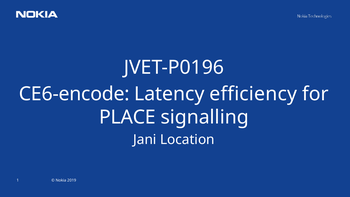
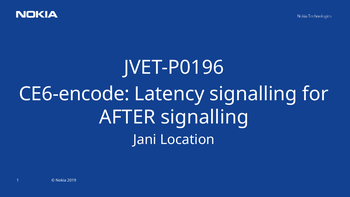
Latency efficiency: efficiency -> signalling
PLACE: PLACE -> AFTER
